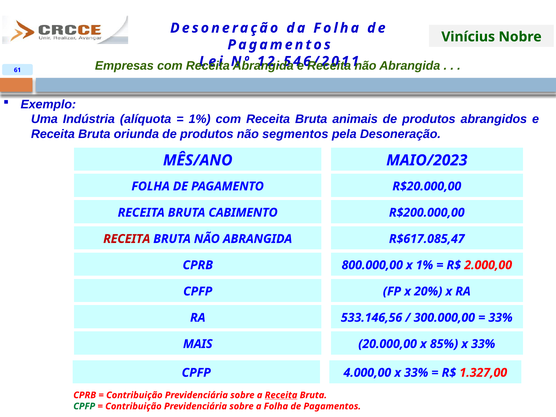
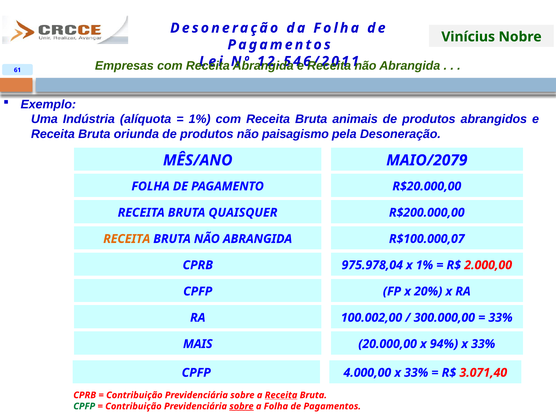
segmentos: segmentos -> paisagismo
MAIO/2023: MAIO/2023 -> MAIO/2079
CABIMENTO: CABIMENTO -> QUAISQUER
RECEITA at (127, 239) colour: red -> orange
R$617.085,47: R$617.085,47 -> R$100.000,07
800.000,00: 800.000,00 -> 975.978,04
533.146,56: 533.146,56 -> 100.002,00
85%: 85% -> 94%
1.327,00: 1.327,00 -> 3.071,40
sobre at (242, 406) underline: none -> present
